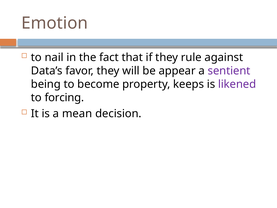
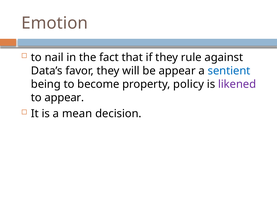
sentient colour: purple -> blue
keeps: keeps -> policy
to forcing: forcing -> appear
